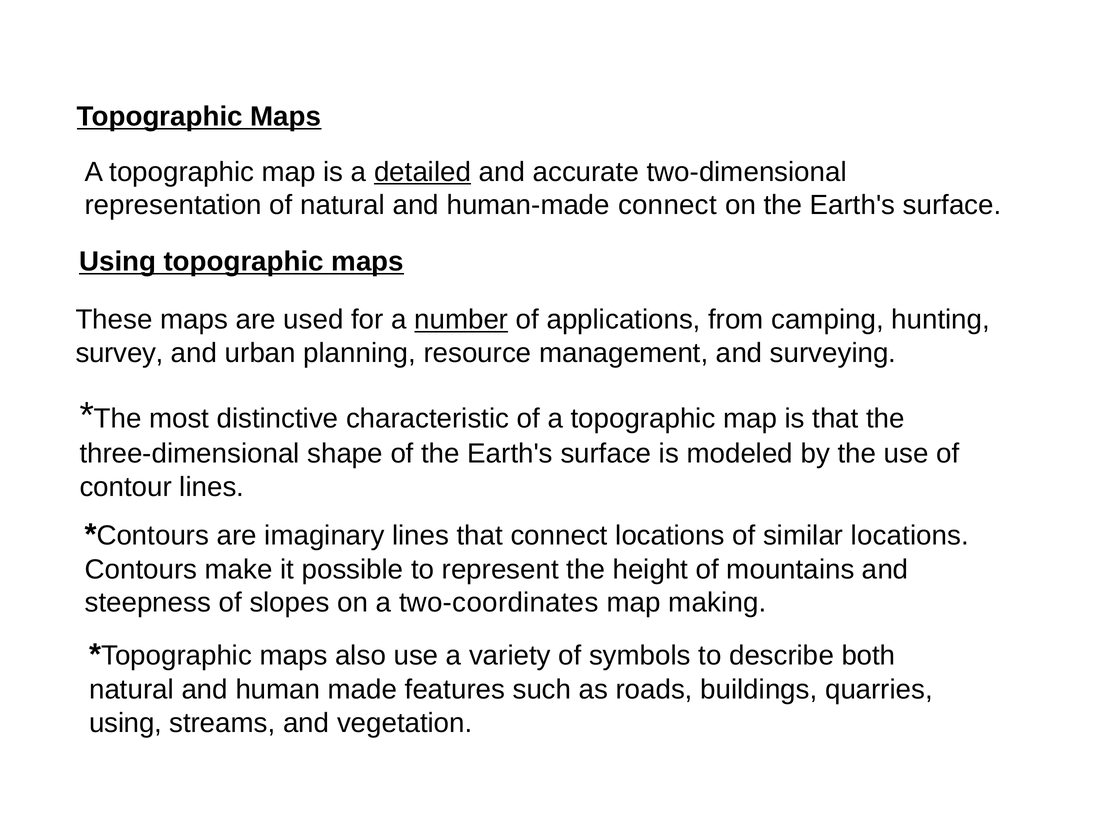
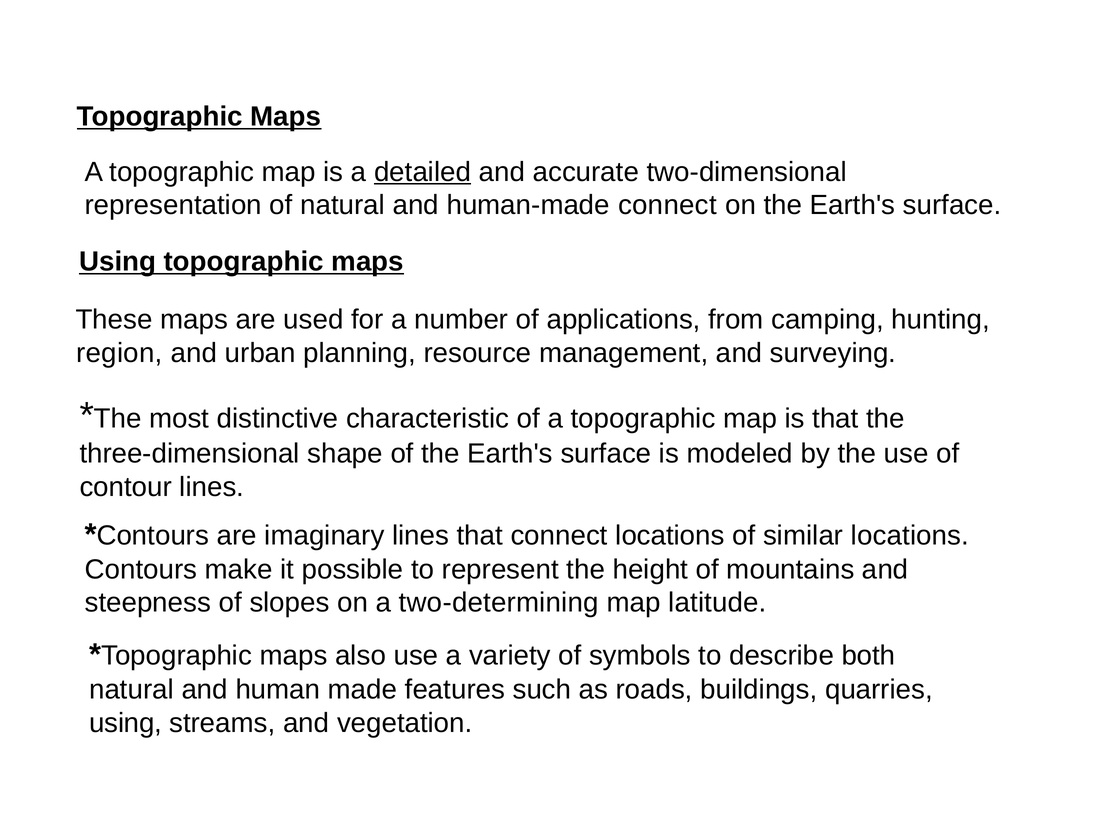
number underline: present -> none
survey: survey -> region
two-coordinates: two-coordinates -> two-determining
making: making -> latitude
